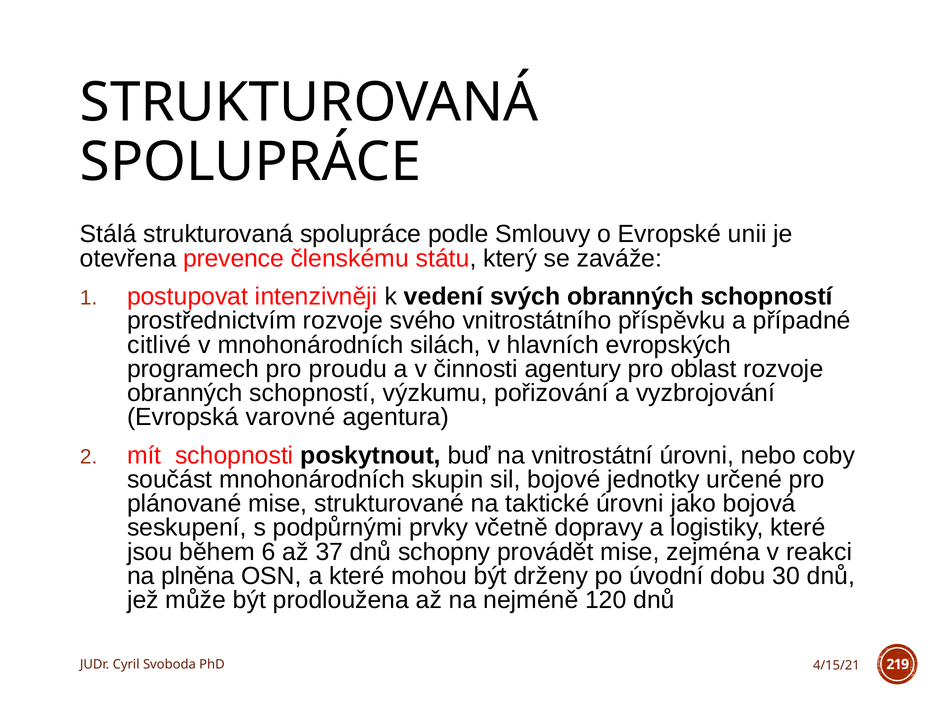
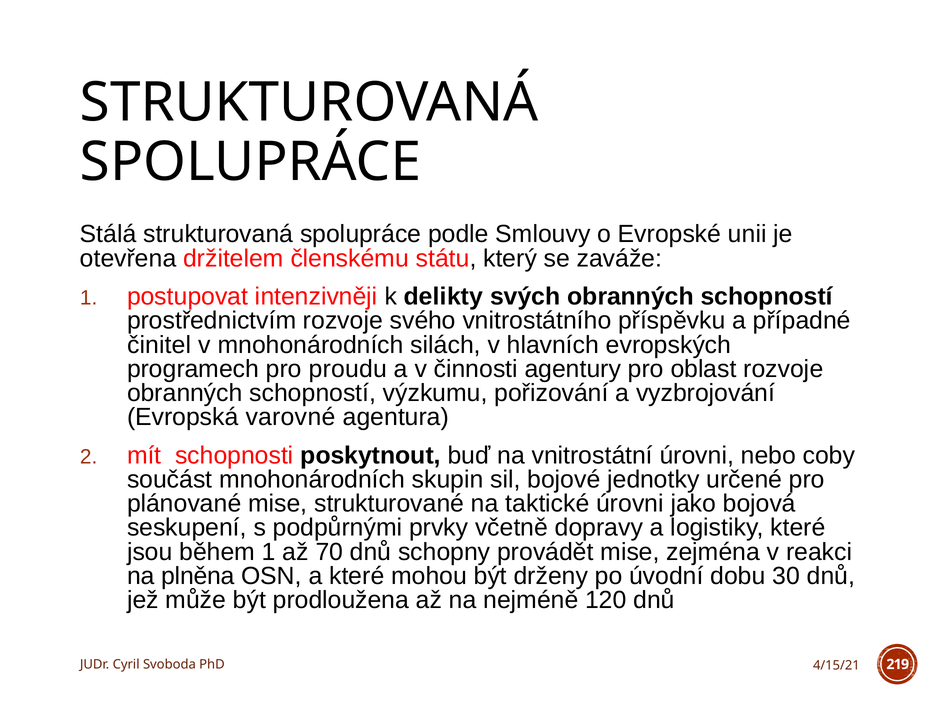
prevence: prevence -> držitelem
vedení: vedení -> delikty
citlivé: citlivé -> činitel
během 6: 6 -> 1
37: 37 -> 70
